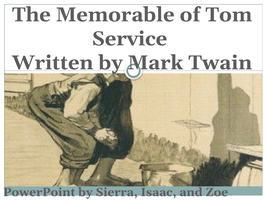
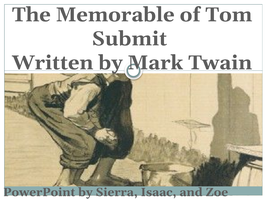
Service: Service -> Submit
